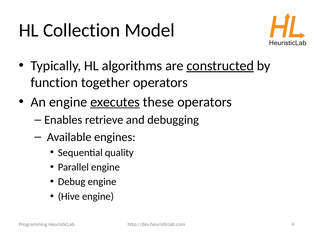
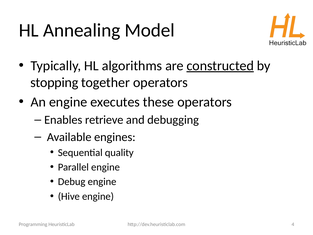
Collection: Collection -> Annealing
function: function -> stopping
executes underline: present -> none
